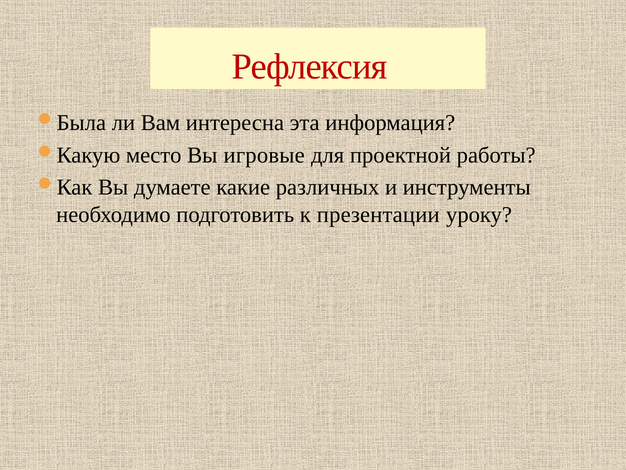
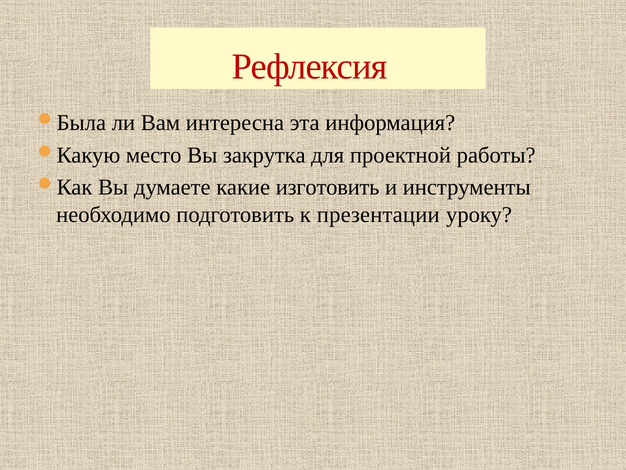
игровые: игровые -> закрутка
различных: различных -> изготовить
